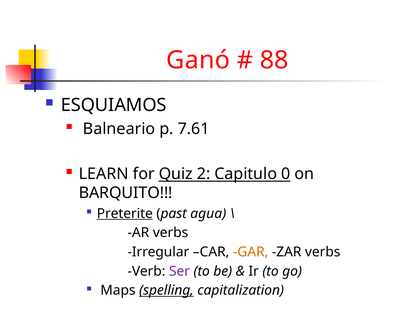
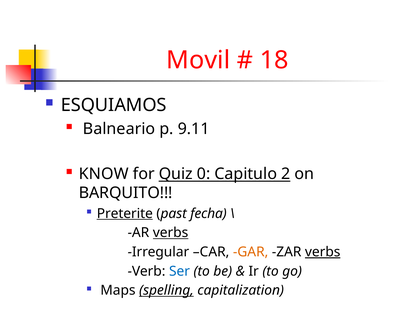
Ganó: Ganó -> Movil
88: 88 -> 18
7.61: 7.61 -> 9.11
LEARN: LEARN -> KNOW
2: 2 -> 0
0: 0 -> 2
agua: agua -> fecha
verbs at (171, 233) underline: none -> present
verbs at (323, 252) underline: none -> present
Ser colour: purple -> blue
